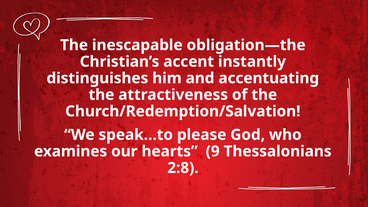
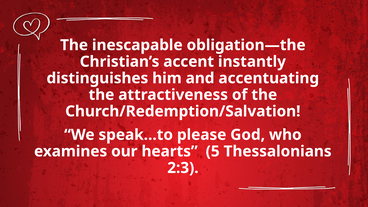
9: 9 -> 5
2:8: 2:8 -> 2:3
